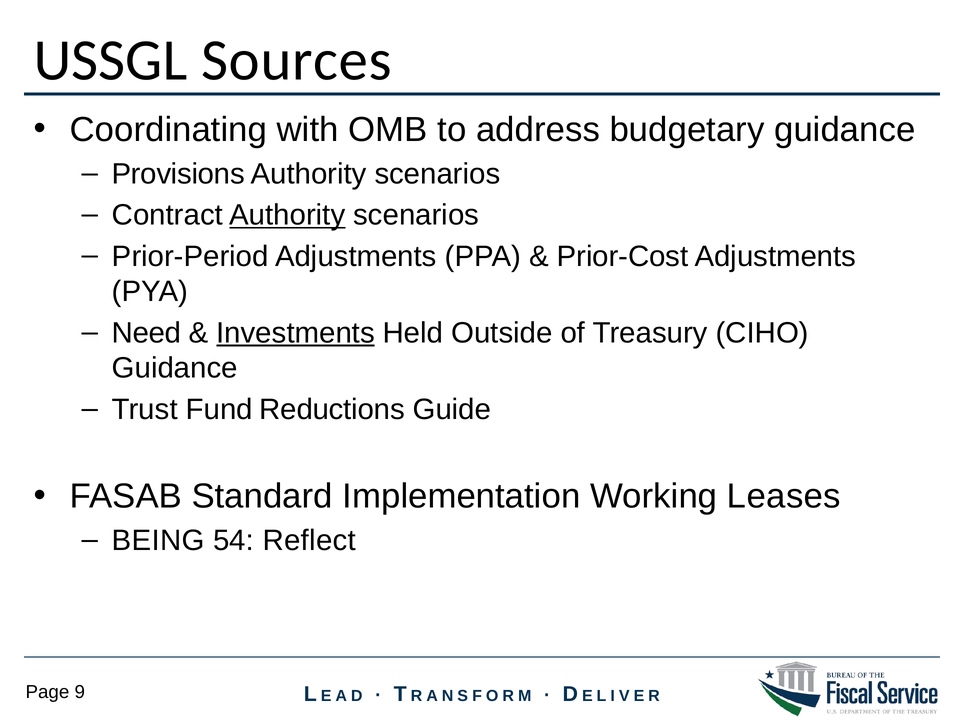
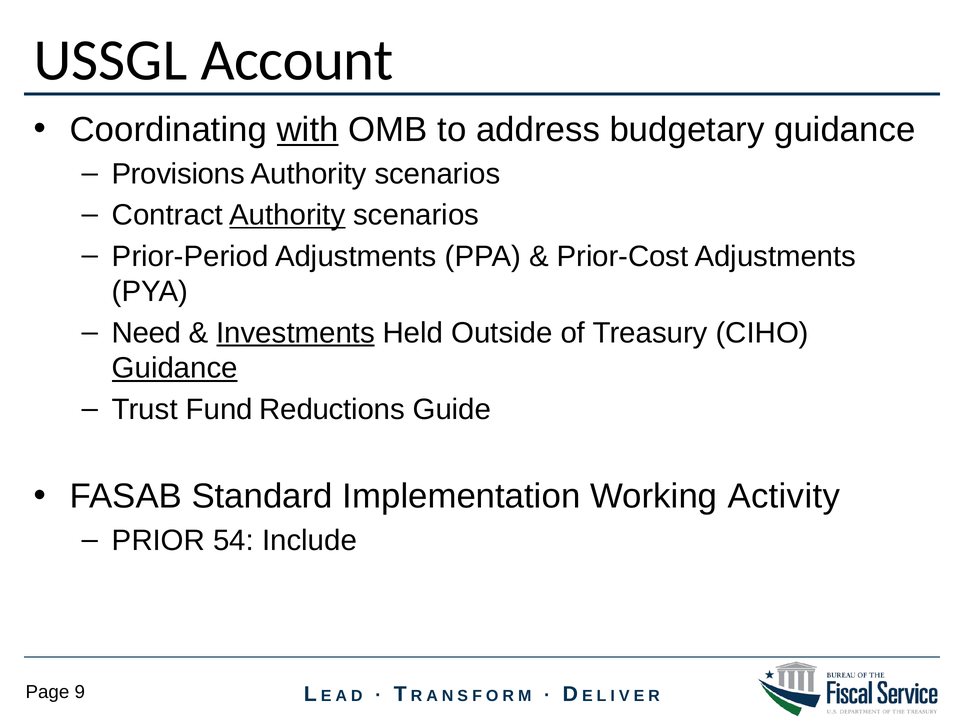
Sources: Sources -> Account
with underline: none -> present
Guidance at (175, 368) underline: none -> present
Leases: Leases -> Activity
BEING: BEING -> PRIOR
Reflect: Reflect -> Include
